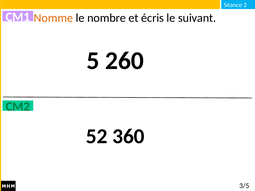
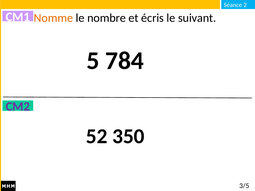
260: 260 -> 784
CM2 colour: green -> purple
360: 360 -> 350
